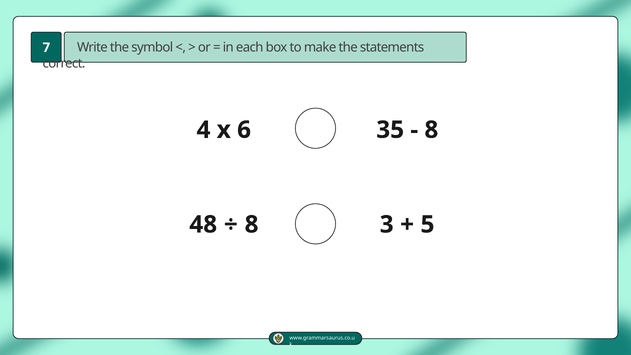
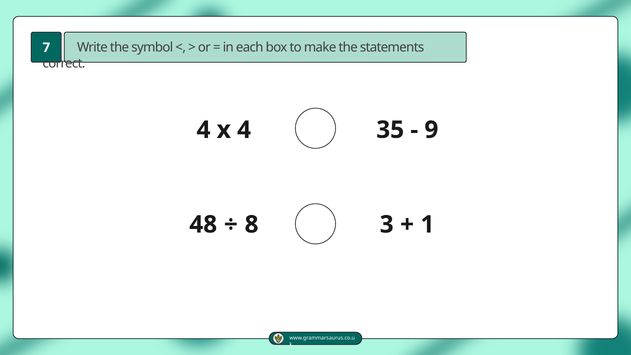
x 6: 6 -> 4
8 at (431, 130): 8 -> 9
5: 5 -> 1
